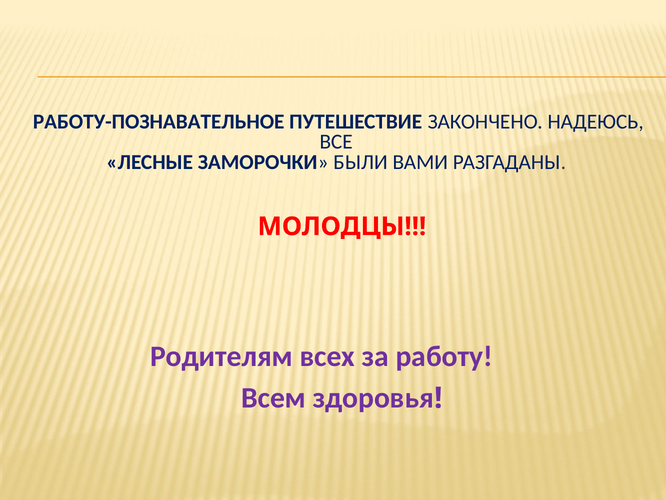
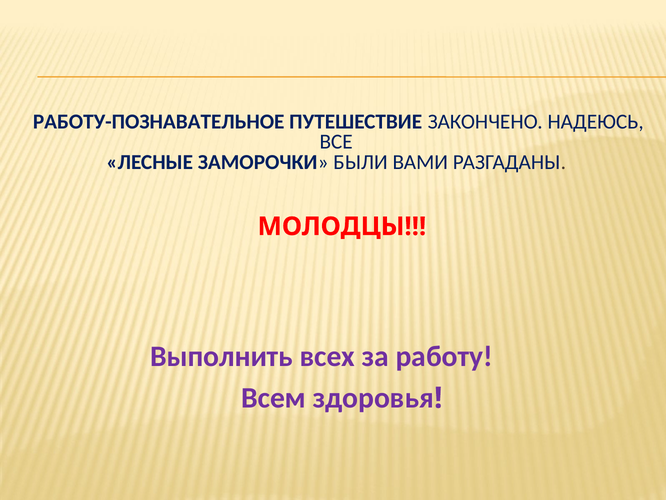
Родителям: Родителям -> Выполнить
